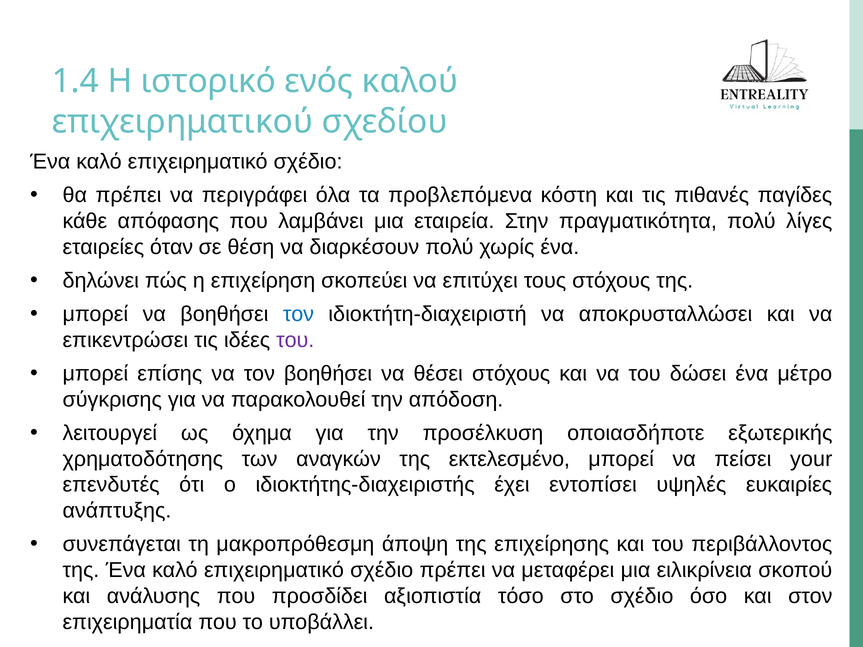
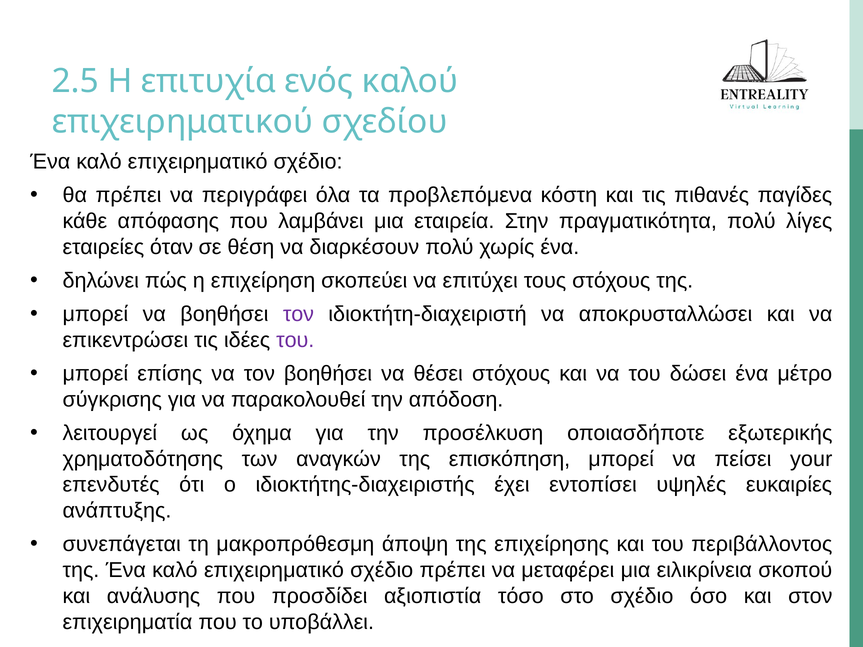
1.4: 1.4 -> 2.5
ιστορικό: ιστορικό -> επιτυχία
τον at (298, 314) colour: blue -> purple
εκτελεσμένο: εκτελεσμένο -> επισκόπηση
